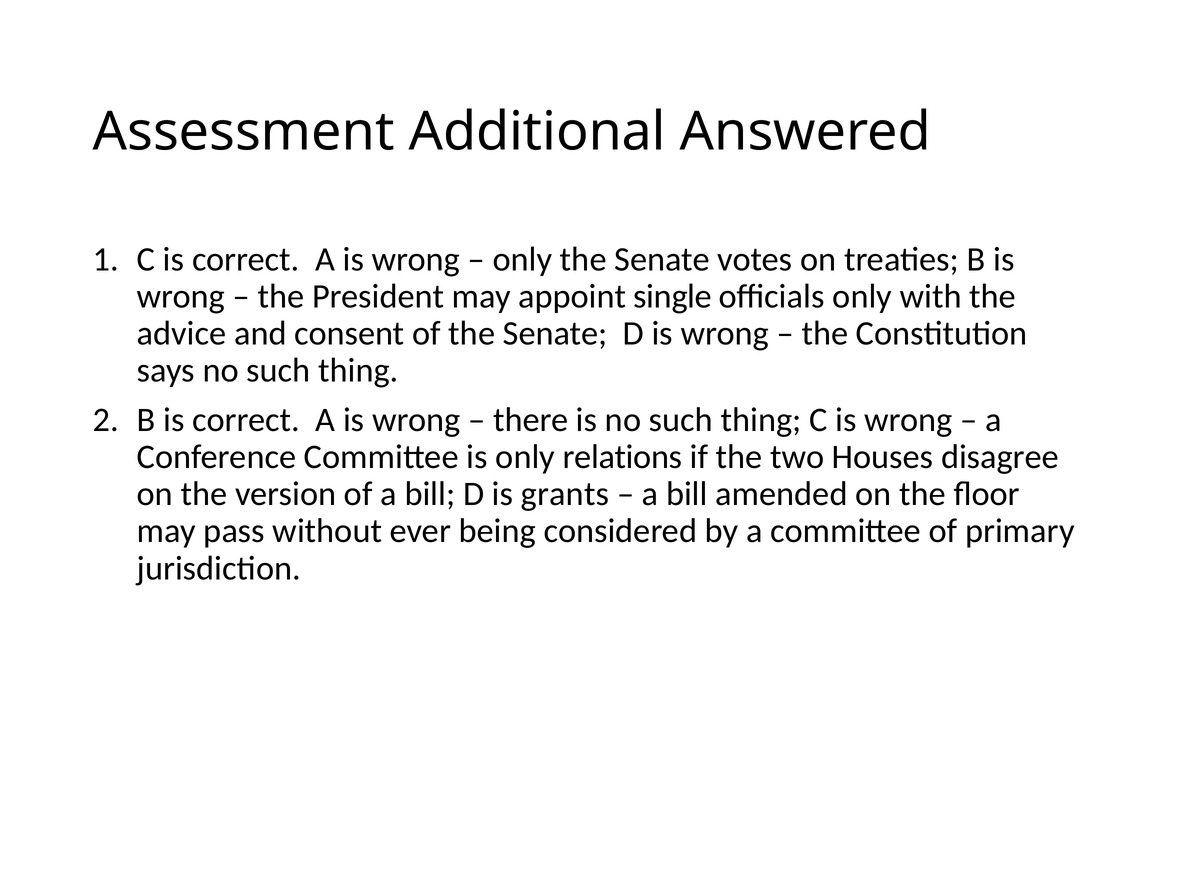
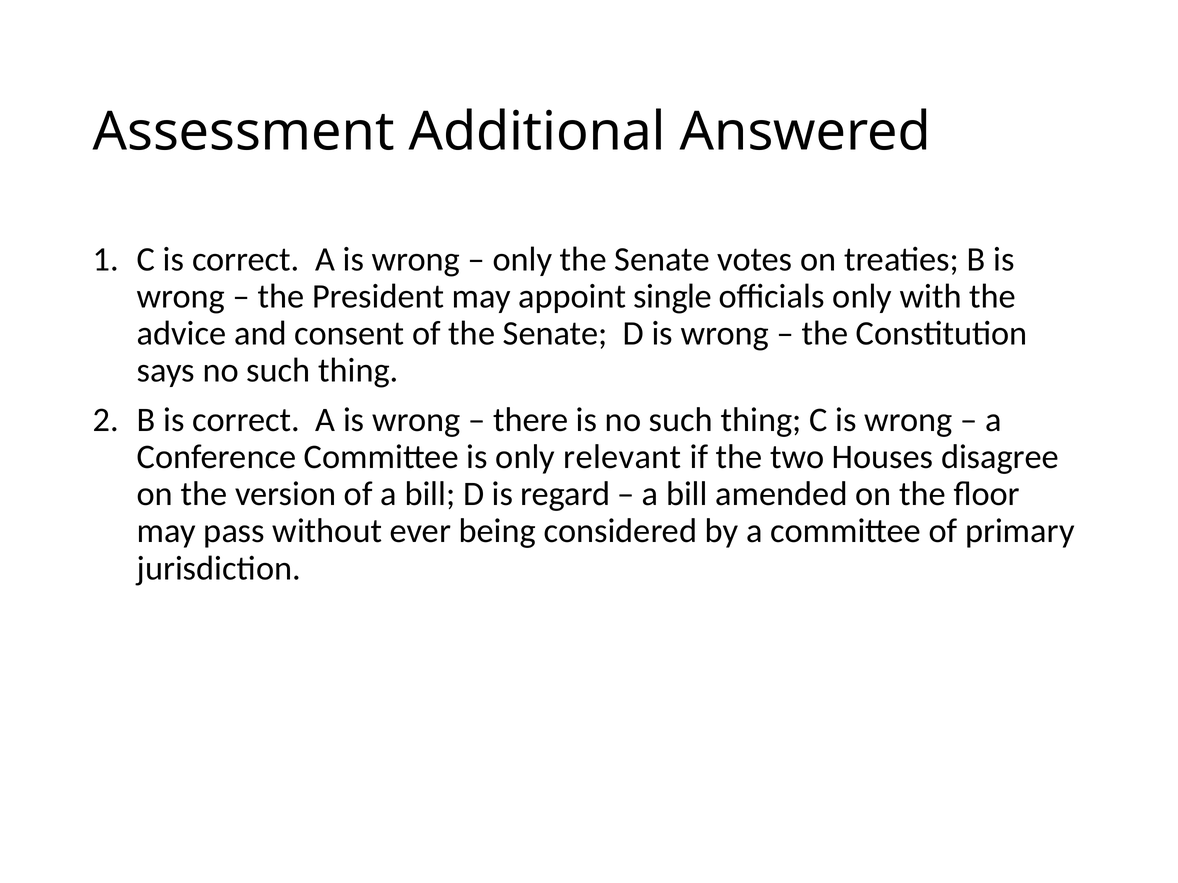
relations: relations -> relevant
grants: grants -> regard
